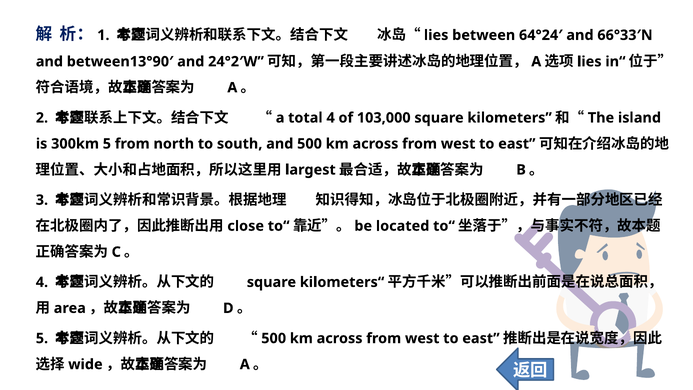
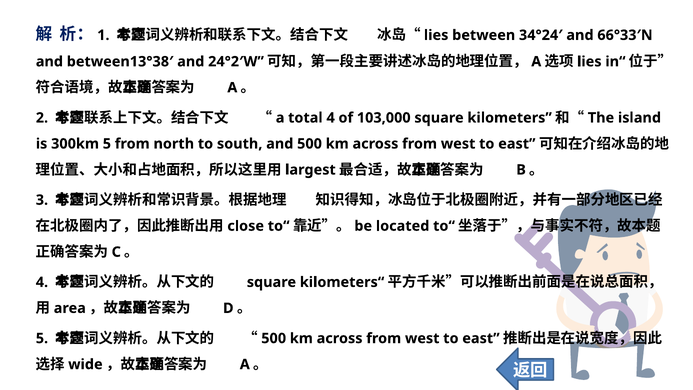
64°24′: 64°24′ -> 34°24′
between13°90′: between13°90′ -> between13°38′
